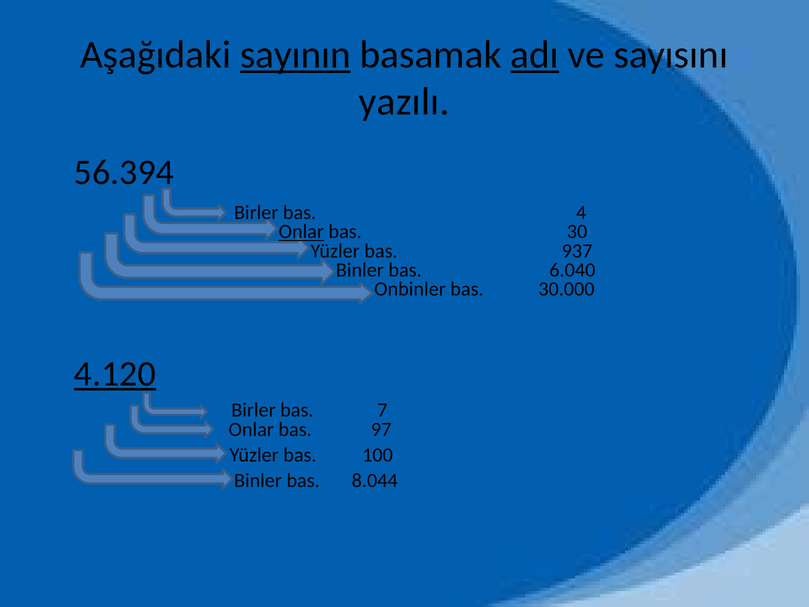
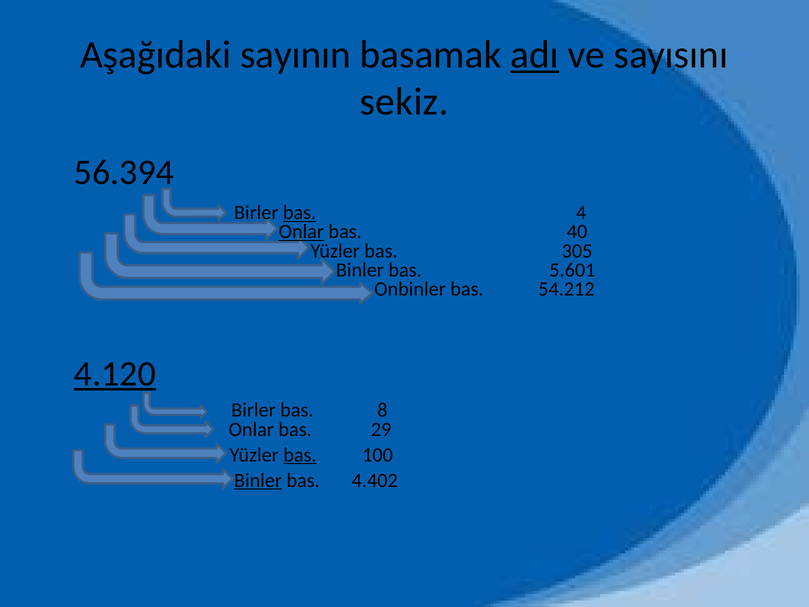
sayının underline: present -> none
yazılı: yazılı -> sekiz
bas at (300, 213) underline: none -> present
30: 30 -> 40
937: 937 -> 305
6.040: 6.040 -> 5.601
30.000: 30.000 -> 54.212
7: 7 -> 8
97: 97 -> 29
bas at (300, 455) underline: none -> present
Binler at (258, 480) underline: none -> present
8.044: 8.044 -> 4.402
